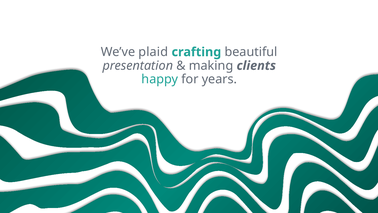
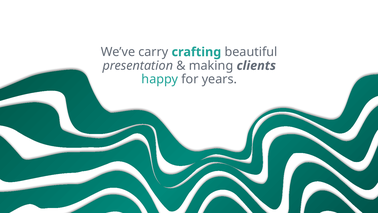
plaid: plaid -> carry
